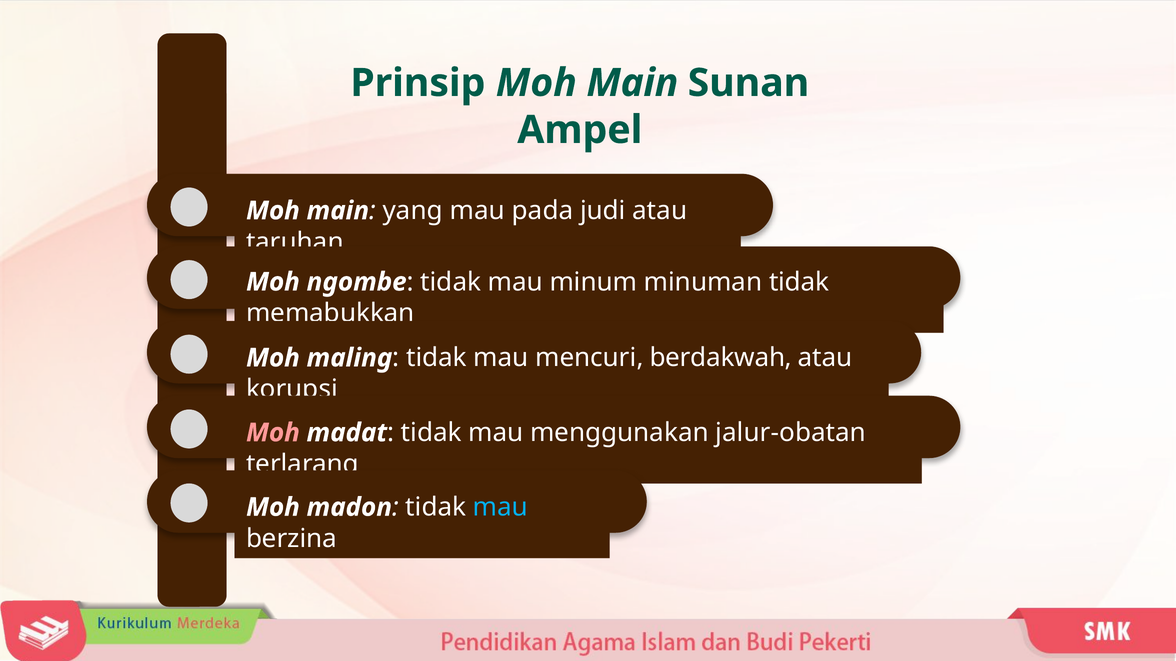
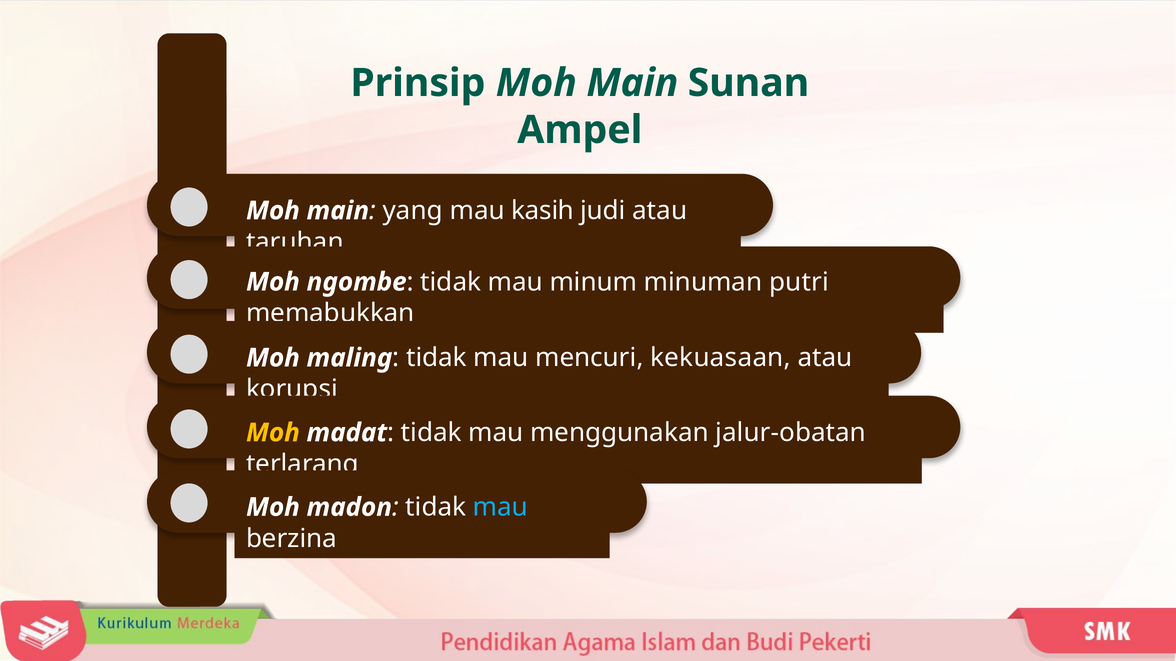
pada: pada -> kasih
minuman tidak: tidak -> putri
berdakwah: berdakwah -> kekuasaan
Moh at (273, 433) colour: pink -> yellow
